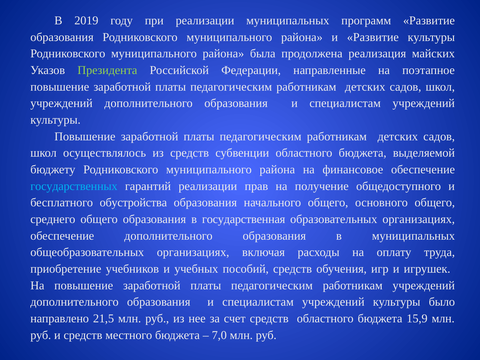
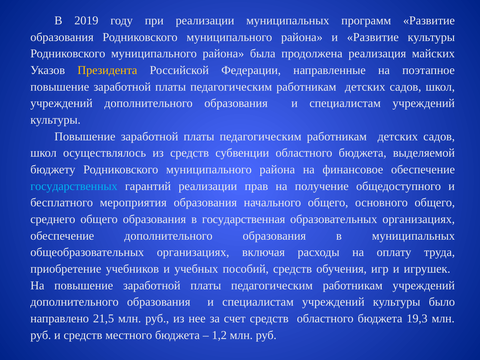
Президента colour: light green -> yellow
обустройства: обустройства -> мероприятия
15,9: 15,9 -> 19,3
7,0: 7,0 -> 1,2
